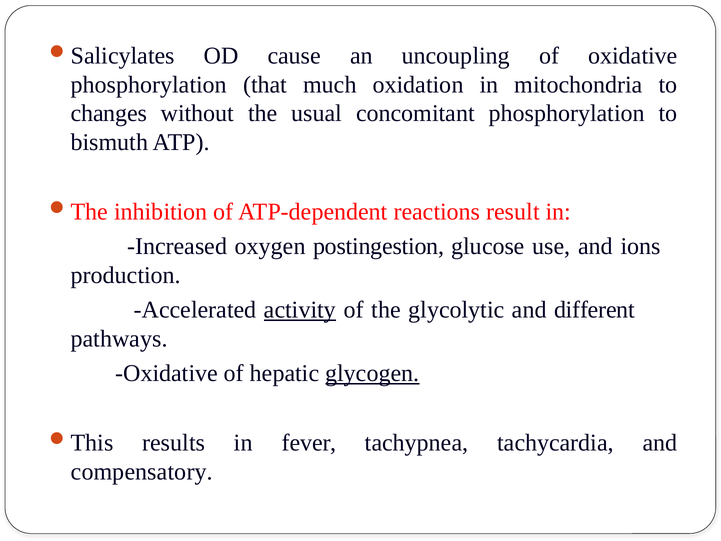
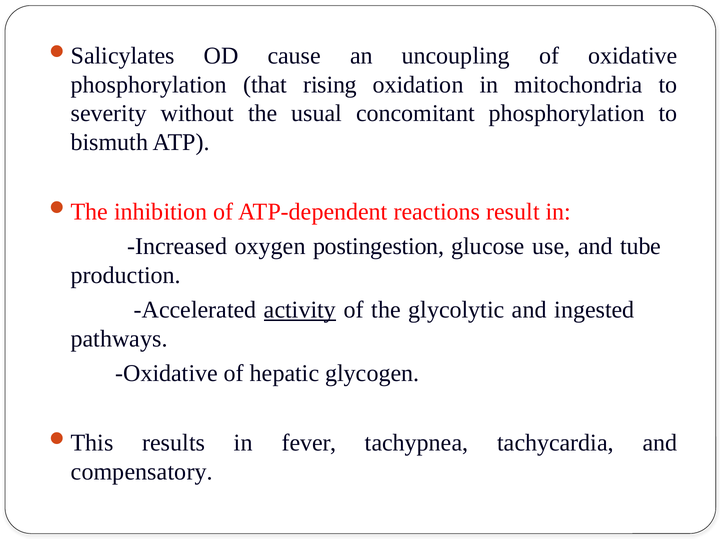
much: much -> rising
changes: changes -> severity
ions: ions -> tube
different: different -> ingested
glycogen underline: present -> none
